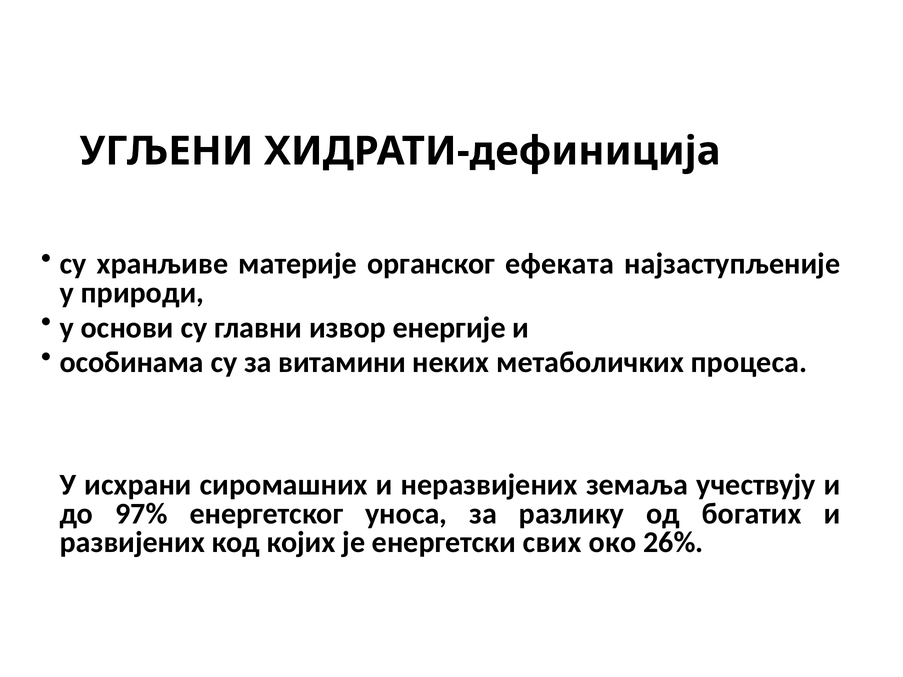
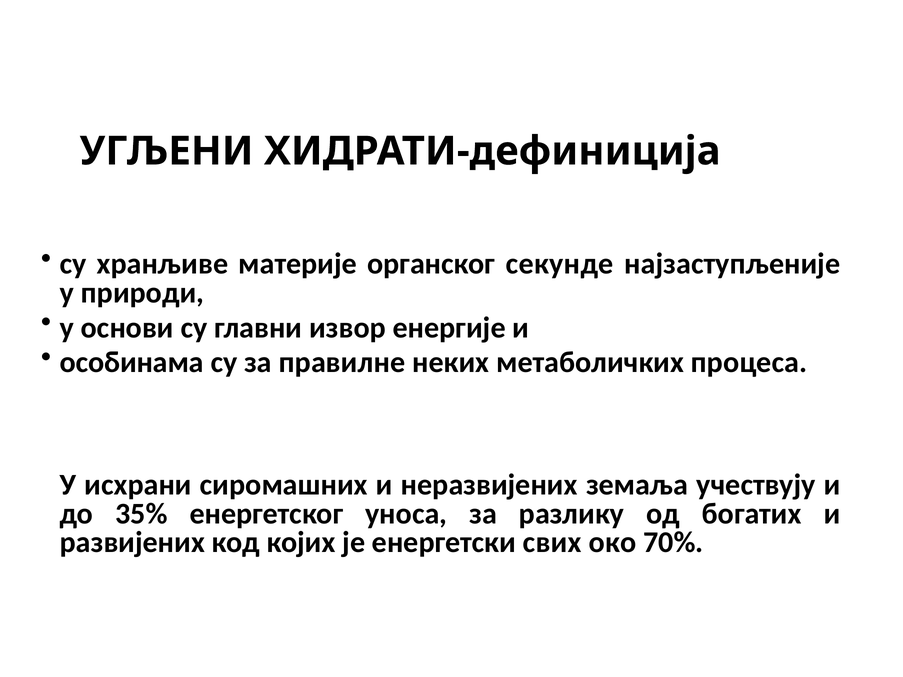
ефеката: ефеката -> секунде
витамини: витамини -> правилне
97%: 97% -> 35%
26%: 26% -> 70%
